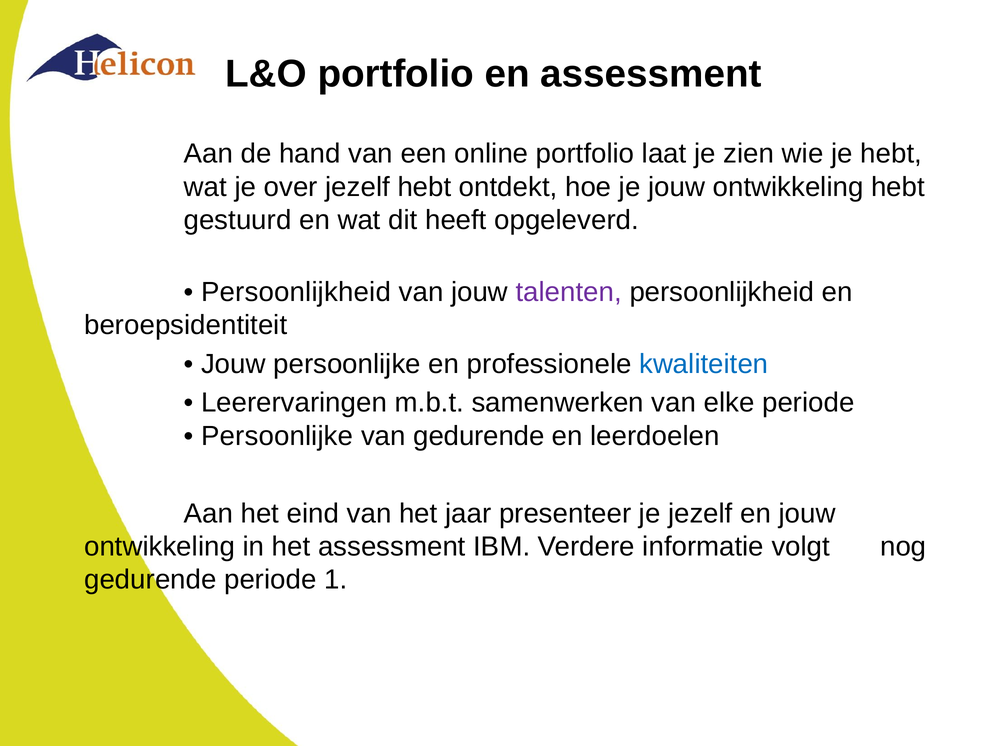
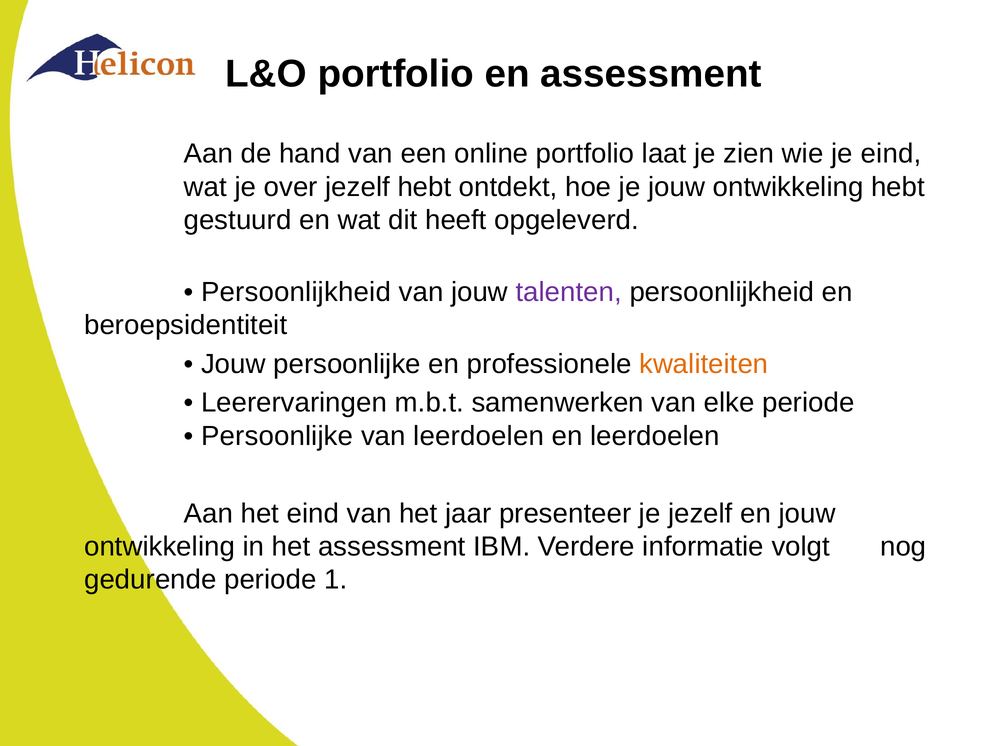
je hebt: hebt -> eind
kwaliteiten colour: blue -> orange
van gedurende: gedurende -> leerdoelen
